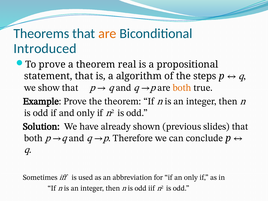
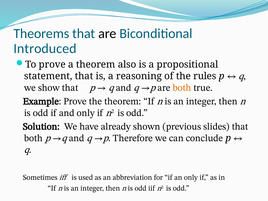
are at (107, 34) colour: orange -> black
real: real -> also
algorithm: algorithm -> reasoning
steps: steps -> rules
